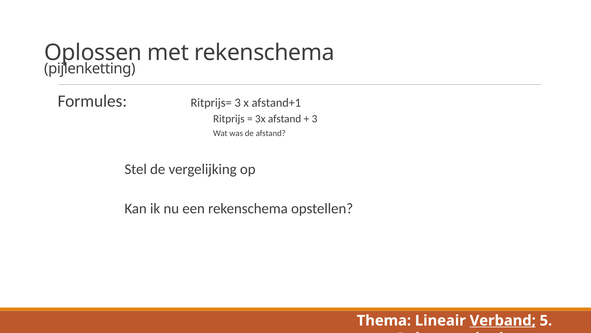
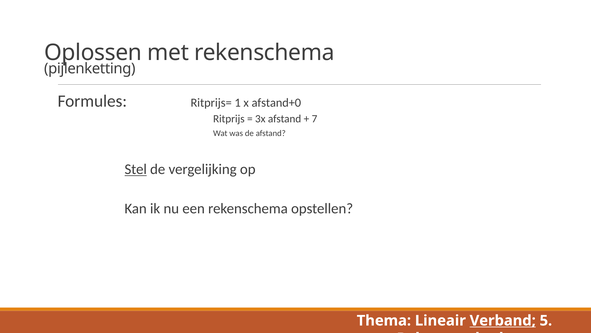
Ritprijs= 3: 3 -> 1
afstand+1: afstand+1 -> afstand+0
3 at (314, 119): 3 -> 7
Stel underline: none -> present
